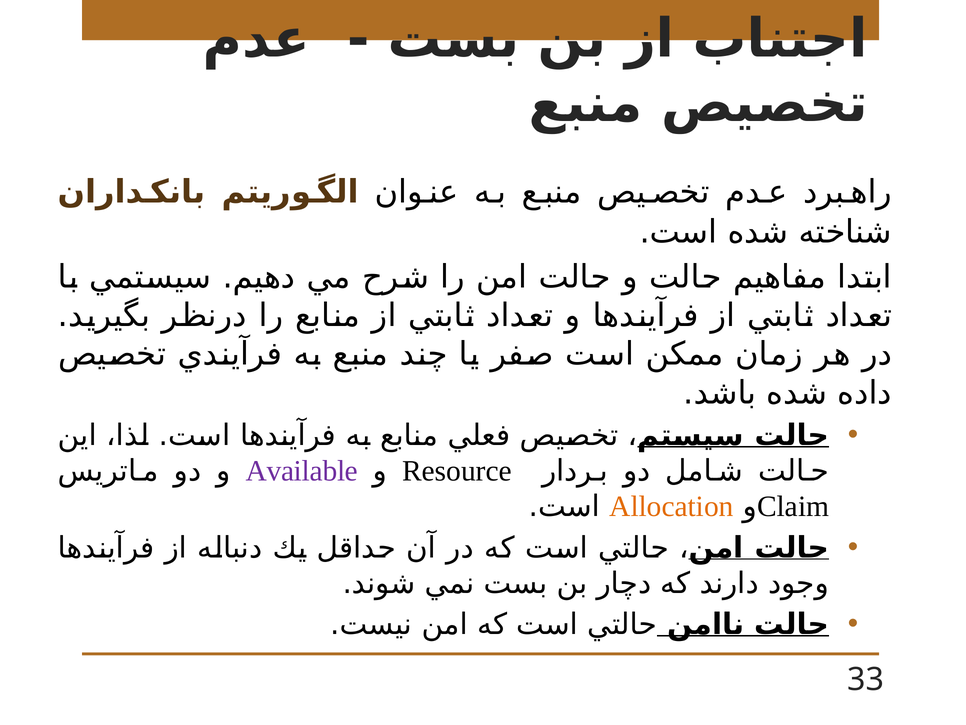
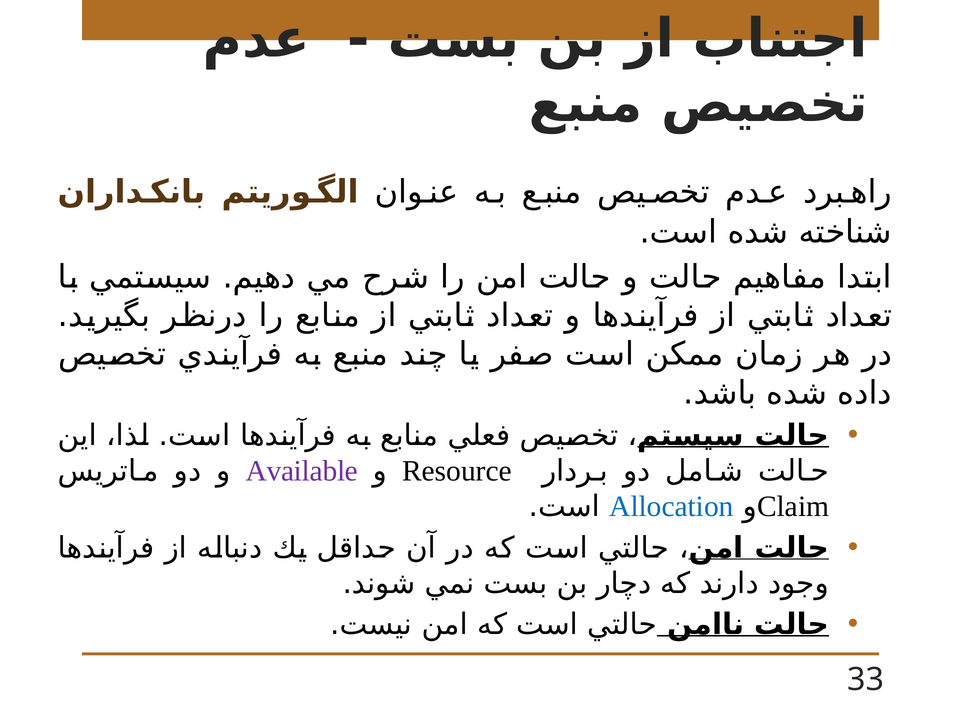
Allocation colour: orange -> blue
